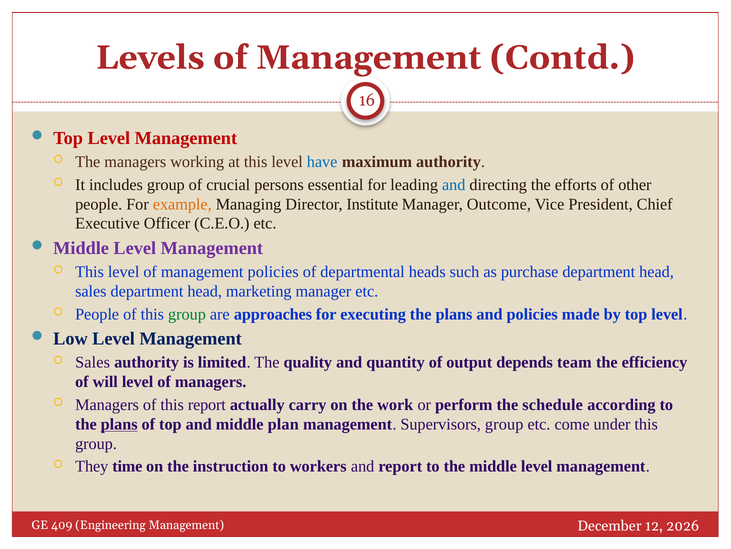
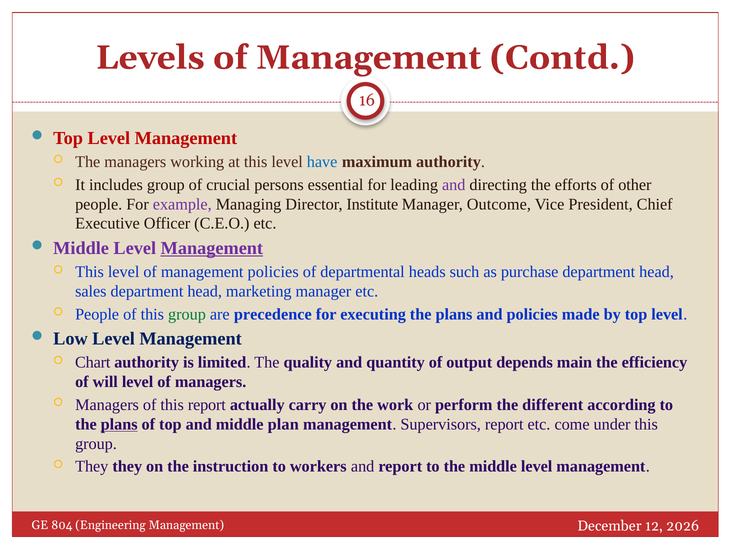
and at (454, 184) colour: blue -> purple
example colour: orange -> purple
Management at (212, 248) underline: none -> present
approaches: approaches -> precedence
Sales at (93, 362): Sales -> Chart
team: team -> main
schedule: schedule -> different
Supervisors group: group -> report
They time: time -> they
409: 409 -> 804
